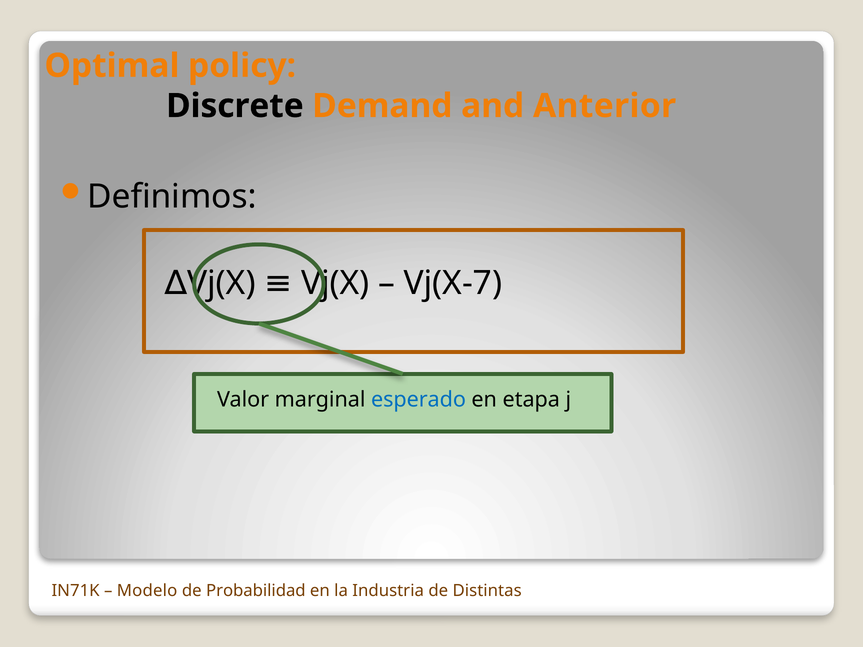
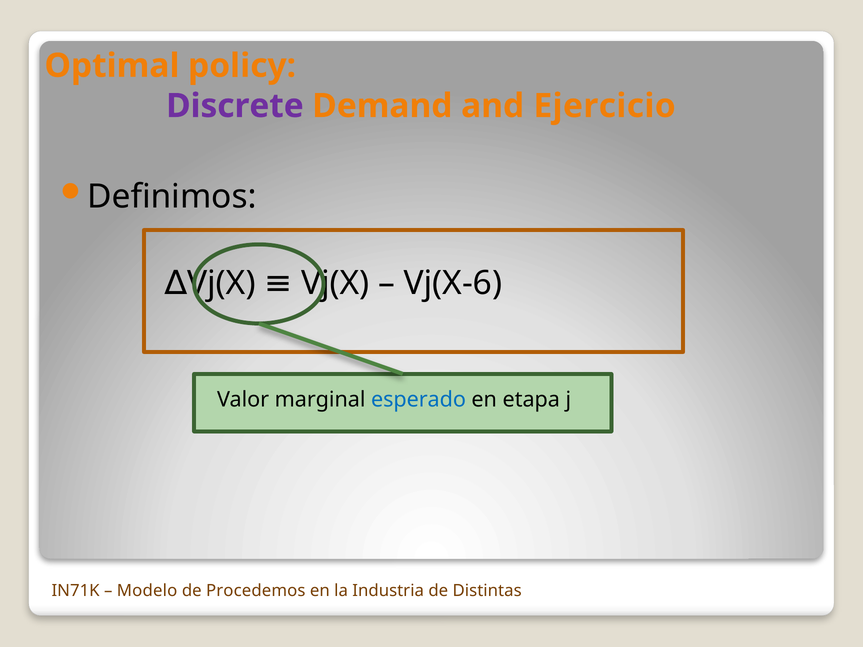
Discrete colour: black -> purple
Anterior: Anterior -> Ejercicio
Vj(X-7: Vj(X-7 -> Vj(X-6
Probabilidad: Probabilidad -> Procedemos
